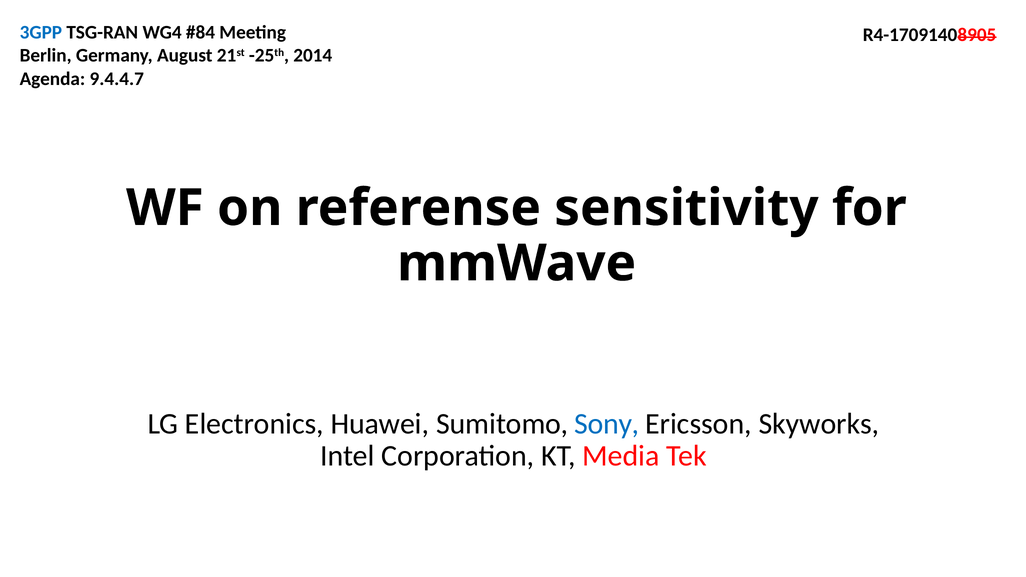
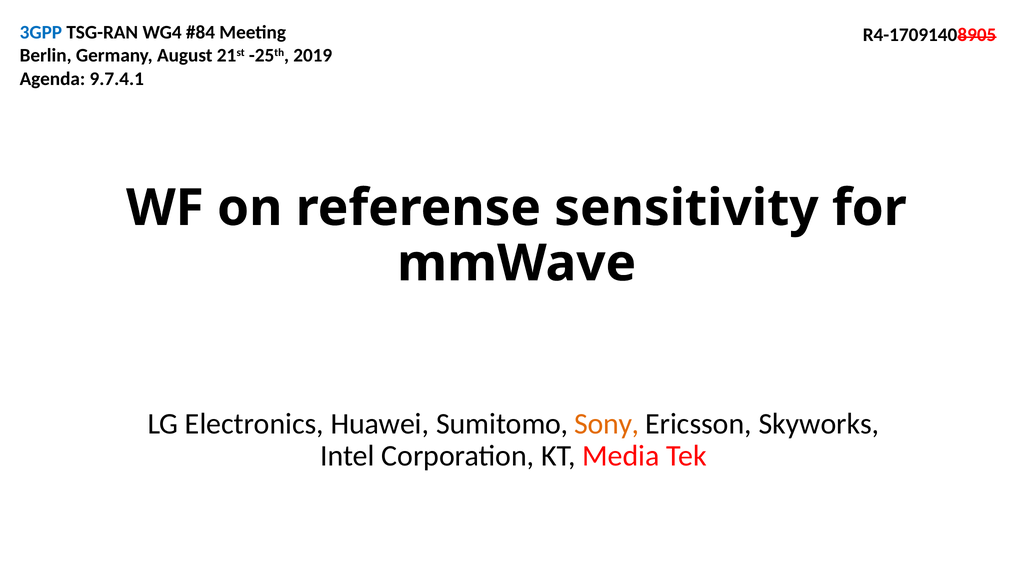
2014: 2014 -> 2019
9.4.4.7: 9.4.4.7 -> 9.7.4.1
Sony colour: blue -> orange
